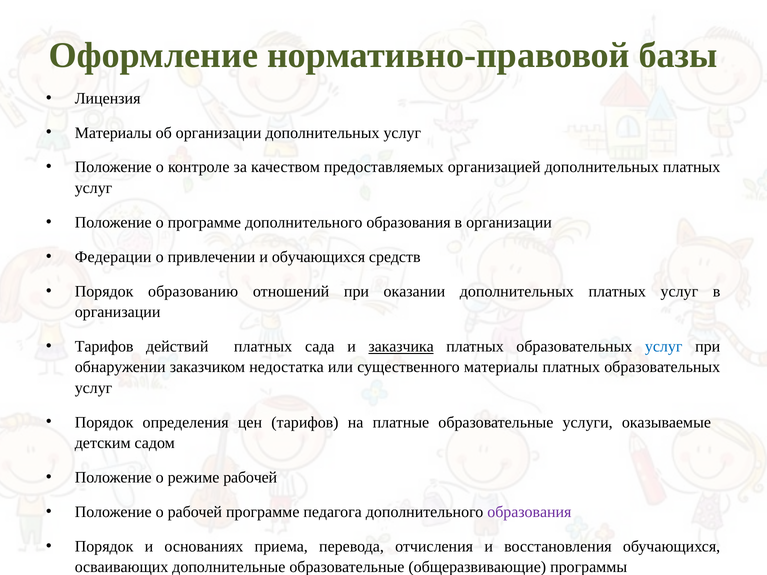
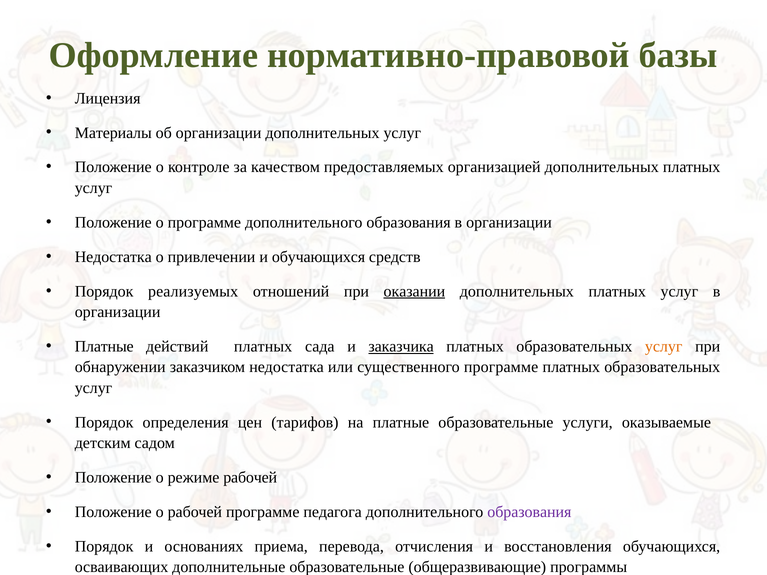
Федерации at (113, 257): Федерации -> Недостатка
образованию: образованию -> реализуемых
оказании underline: none -> present
Тарифов at (104, 347): Тарифов -> Платные
услуг at (664, 347) colour: blue -> orange
существенного материалы: материалы -> программе
